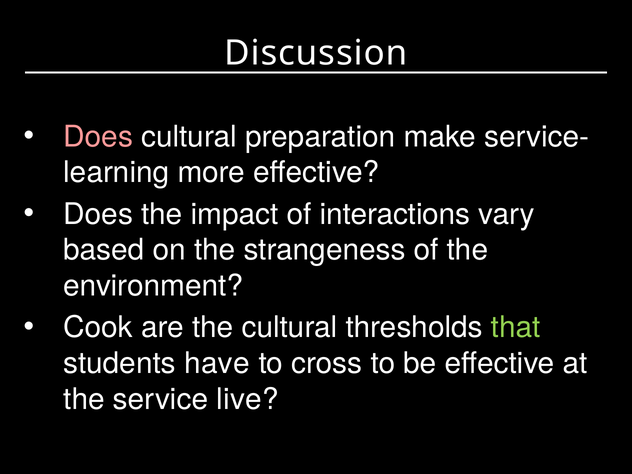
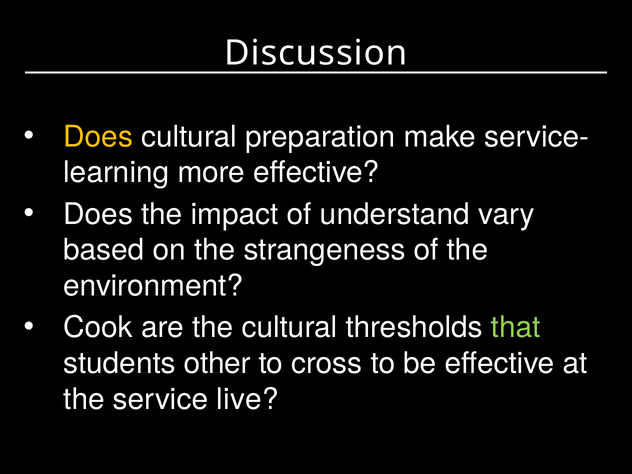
Does at (98, 137) colour: pink -> yellow
interactions: interactions -> understand
have: have -> other
